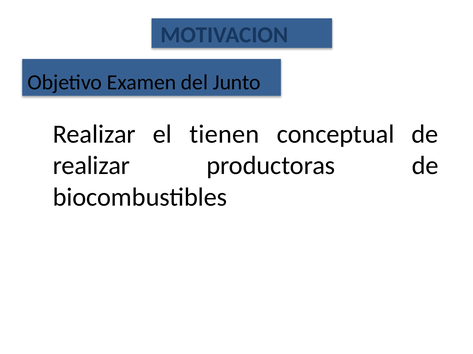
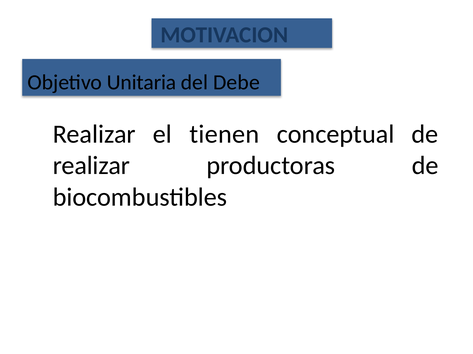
Examen: Examen -> Unitaria
Junto: Junto -> Debe
